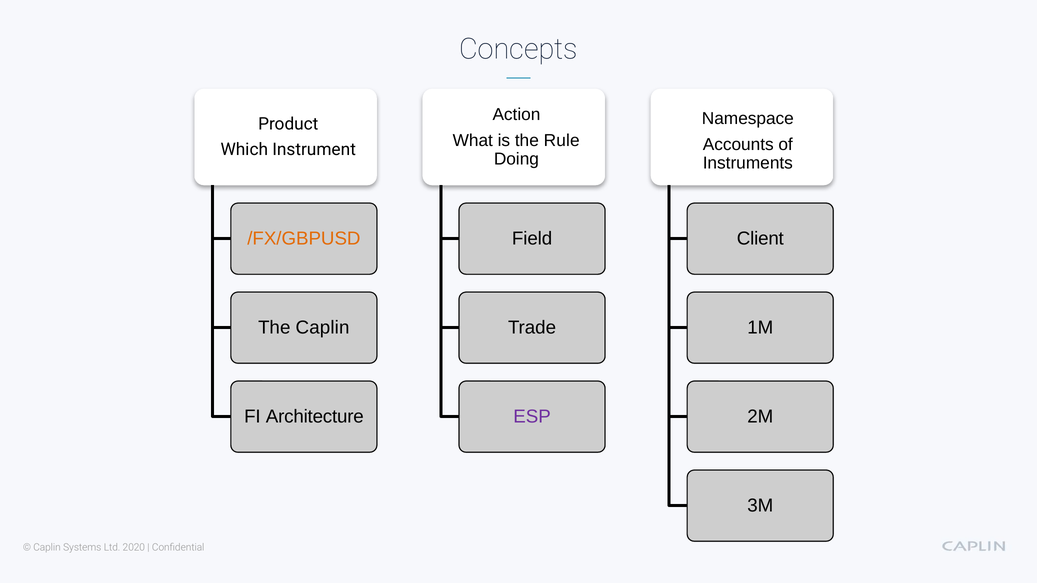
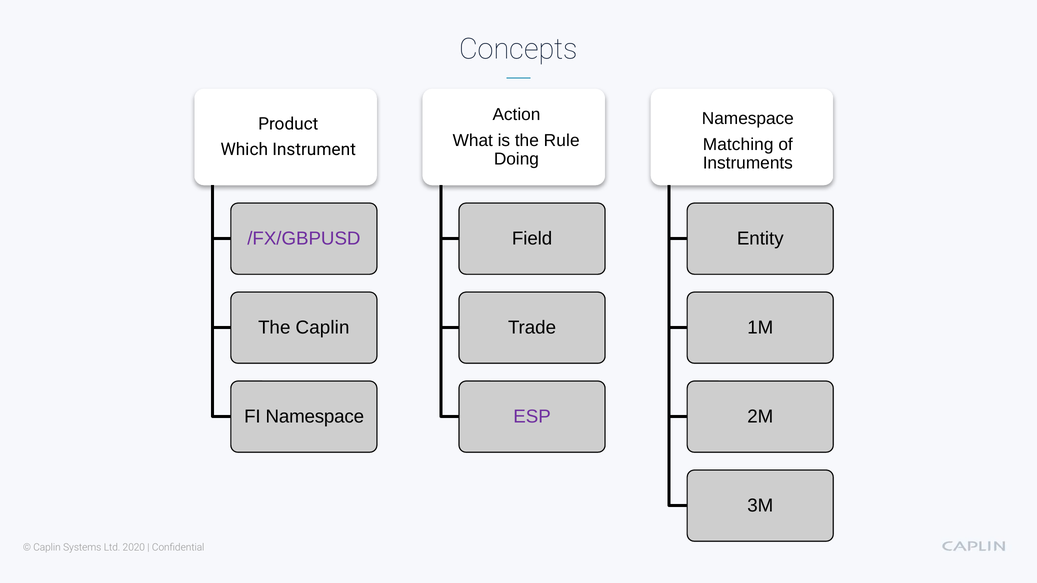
Accounts: Accounts -> Matching
/FX/GBPUSD colour: orange -> purple
Client: Client -> Entity
FI Architecture: Architecture -> Namespace
